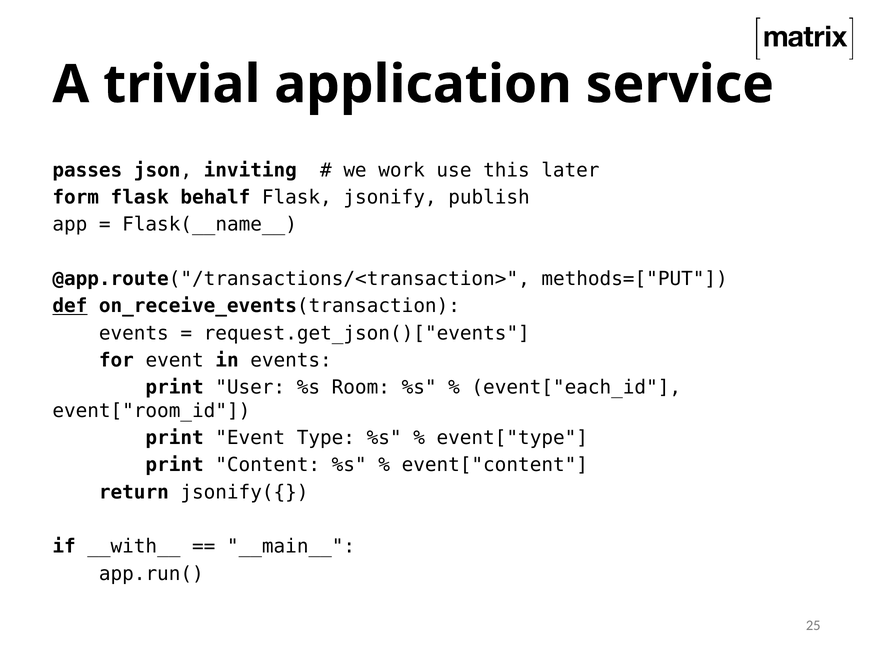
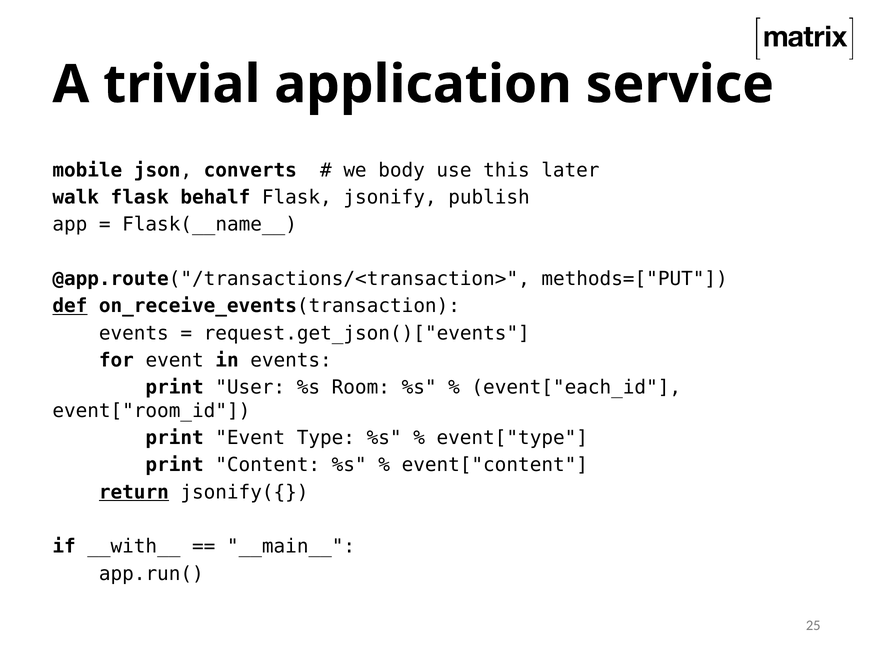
passes: passes -> mobile
inviting: inviting -> converts
work: work -> body
form: form -> walk
return underline: none -> present
